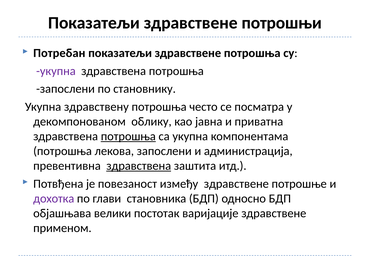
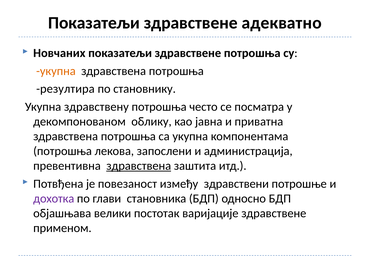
потрошњи: потрошњи -> адекватно
Потребан: Потребан -> Новчаних
укупна at (56, 71) colour: purple -> orange
запослени at (65, 89): запослени -> резултира
потрошња at (128, 137) underline: present -> none
здрaвствeнe: здрaвствeнe -> здравствени
